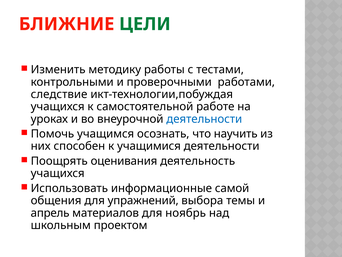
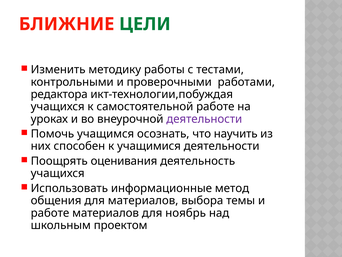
следствие: следствие -> редактора
деятельности at (204, 119) colour: blue -> purple
самой: самой -> метод
для упражнений: упражнений -> материалов
апрель at (50, 213): апрель -> работе
